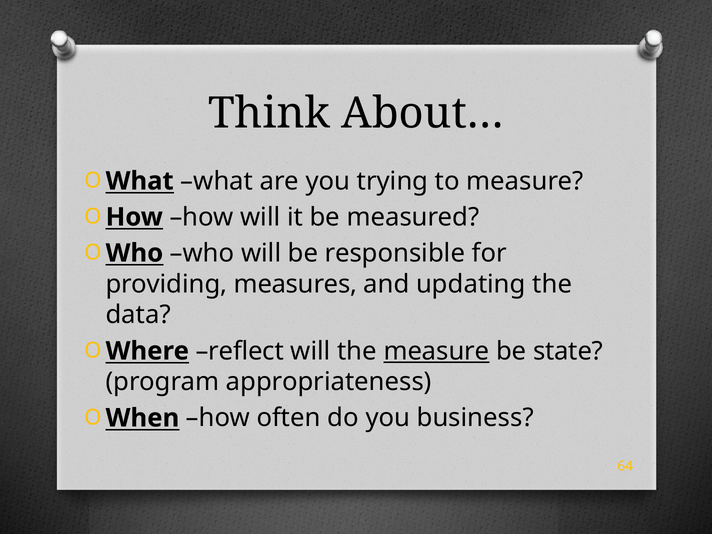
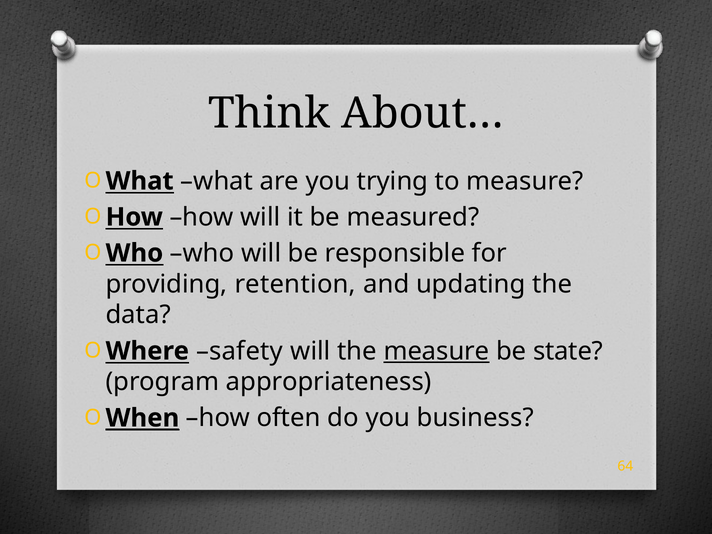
measures: measures -> retention
reflect: reflect -> safety
When underline: none -> present
